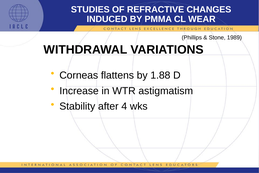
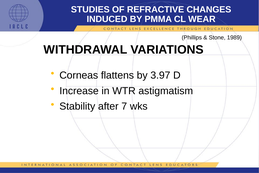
1.88: 1.88 -> 3.97
4: 4 -> 7
